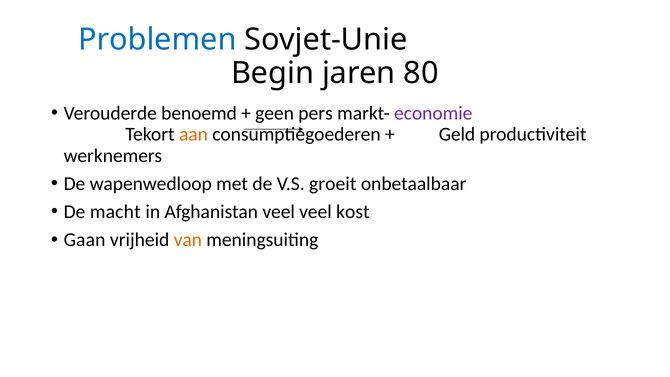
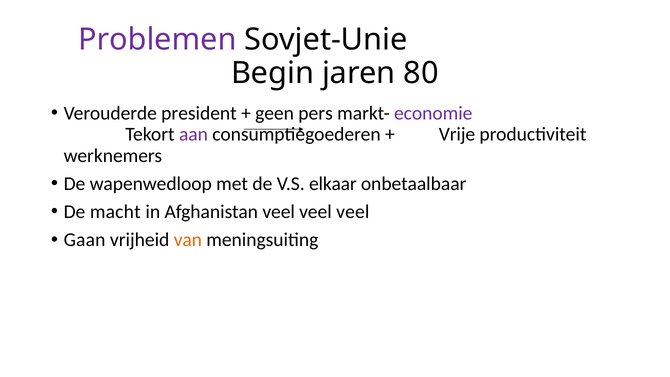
Problemen colour: blue -> purple
benoemd: benoemd -> president
aan colour: orange -> purple
Geld: Geld -> Vrije
groeit: groeit -> elkaar
kost at (353, 212): kost -> veel
